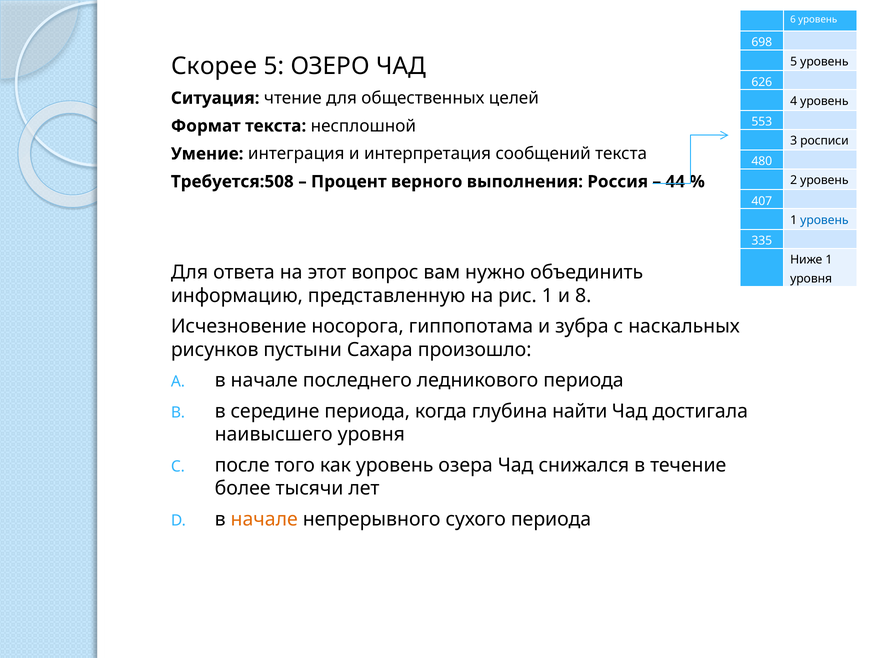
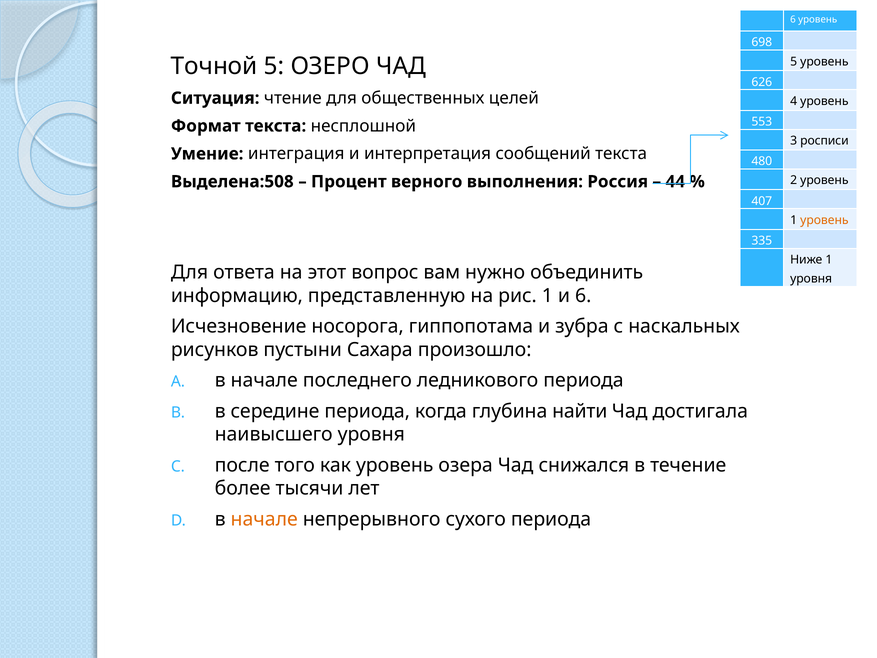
Скорее: Скорее -> Точной
Требуется:508: Требуется:508 -> Выделена:508
уровень at (824, 220) colour: blue -> orange
и 8: 8 -> 6
